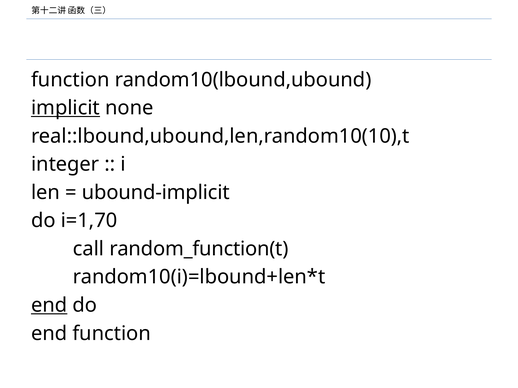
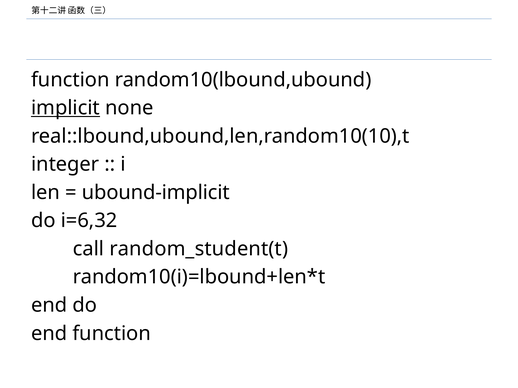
i=1,70: i=1,70 -> i=6,32
random_function(t: random_function(t -> random_student(t
end at (49, 306) underline: present -> none
